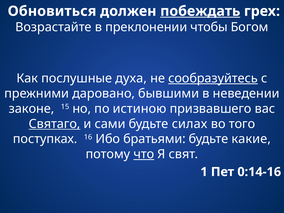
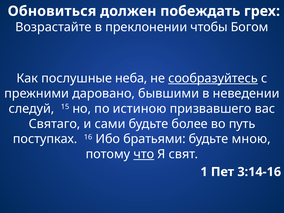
побеждать underline: present -> none
духа: духа -> неба
законе: законе -> следуй
Святаго underline: present -> none
силах: силах -> более
того: того -> путь
какие: какие -> мною
0:14-16: 0:14-16 -> 3:14-16
